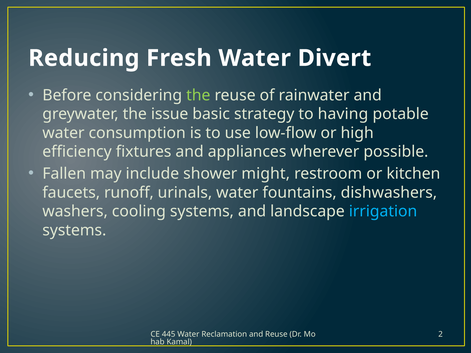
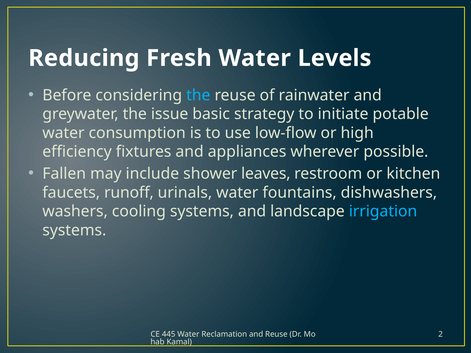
Divert: Divert -> Levels
the at (198, 95) colour: light green -> light blue
having: having -> initiate
might: might -> leaves
